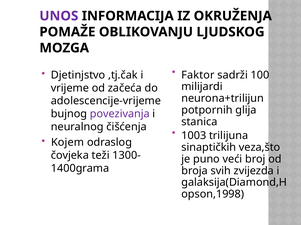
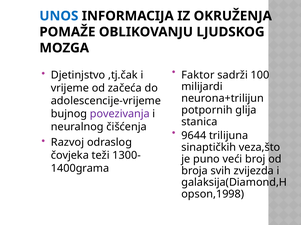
UNOS colour: purple -> blue
1003: 1003 -> 9644
Kojem: Kojem -> Razvoj
